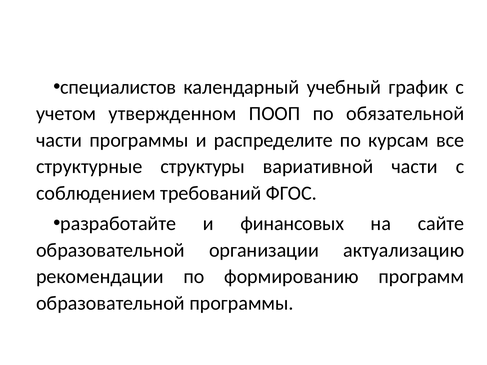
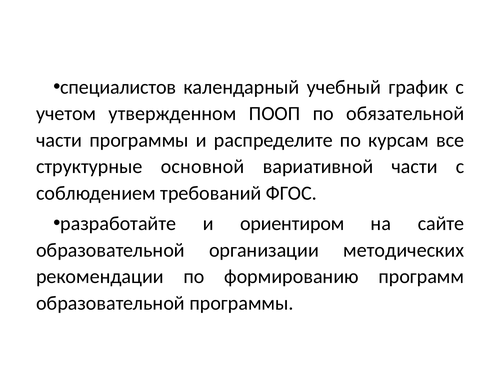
структуры: структуры -> основной
финансовых: финансовых -> ориентиром
актуализацию: актуализацию -> методических
